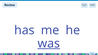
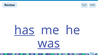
has underline: none -> present
